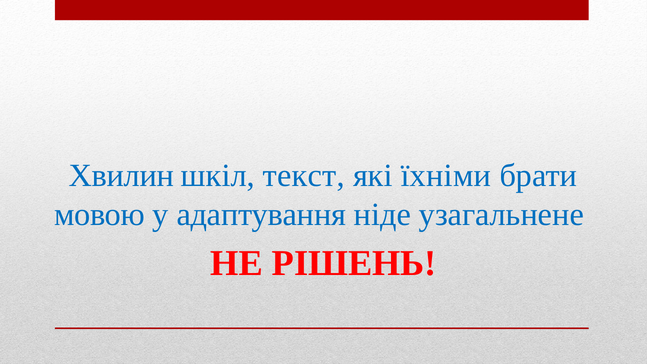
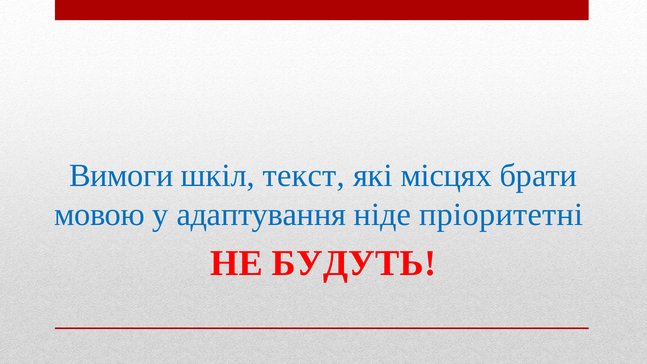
Хвилин: Хвилин -> Вимоги
їхніми: їхніми -> місцях
узагальнене: узагальнене -> пріоритетні
РІШЕНЬ: РІШЕНЬ -> БУДУТЬ
